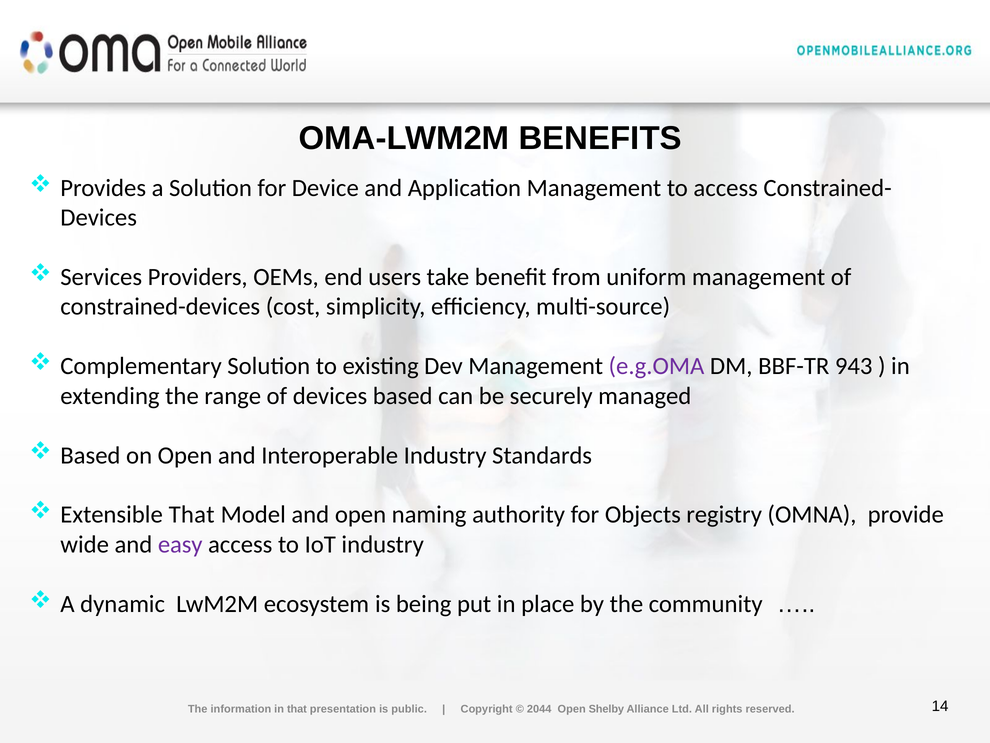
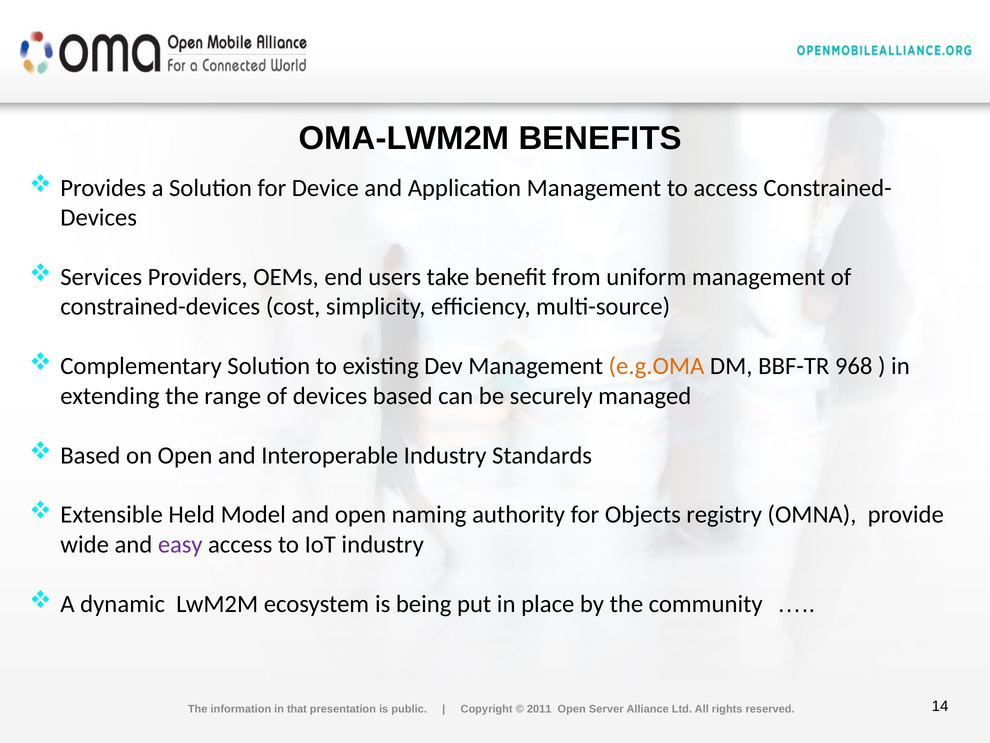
e.g.OMA colour: purple -> orange
943: 943 -> 968
Extensible That: That -> Held
2044: 2044 -> 2011
Shelby: Shelby -> Server
